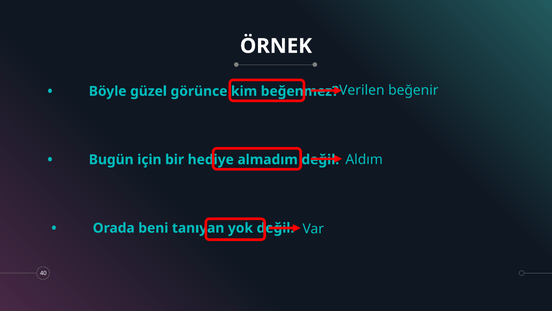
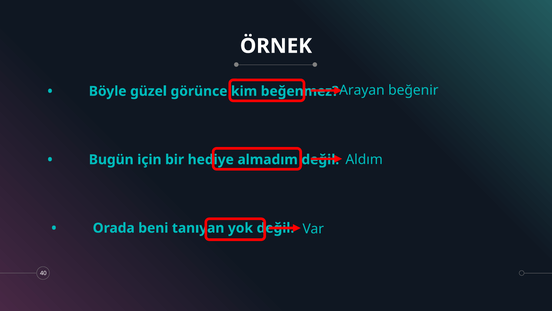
Verilen: Verilen -> Arayan
